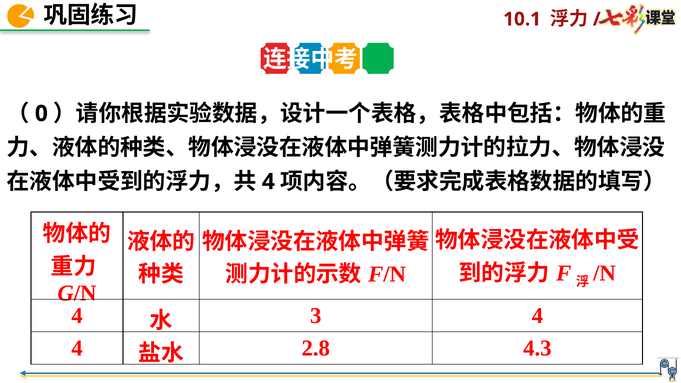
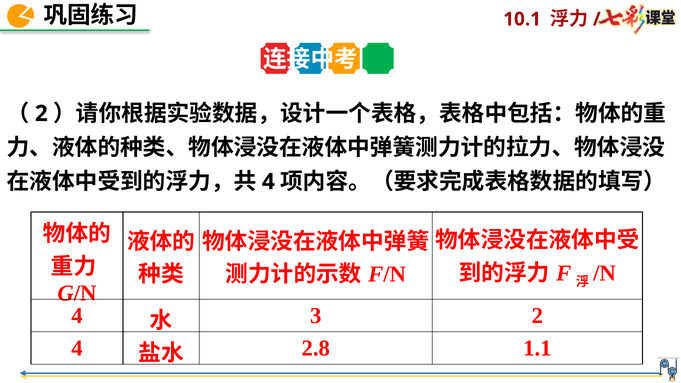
0 at (41, 114): 0 -> 2
3 4: 4 -> 2
4.3: 4.3 -> 1.1
